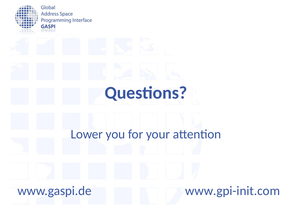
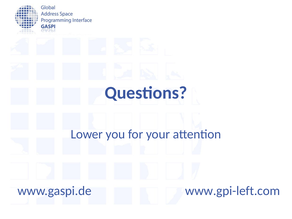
www.gpi-init.com: www.gpi-init.com -> www.gpi-left.com
